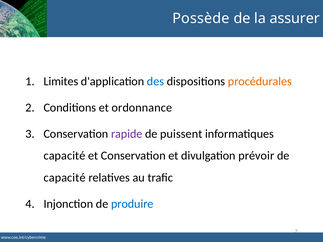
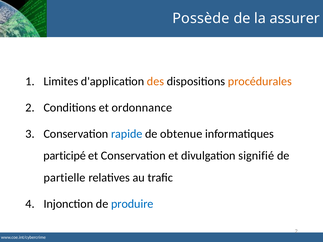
des colour: blue -> orange
rapide colour: purple -> blue
puissent: puissent -> obtenue
capacité at (64, 156): capacité -> participé
prévoir: prévoir -> signifié
capacité at (65, 178): capacité -> partielle
